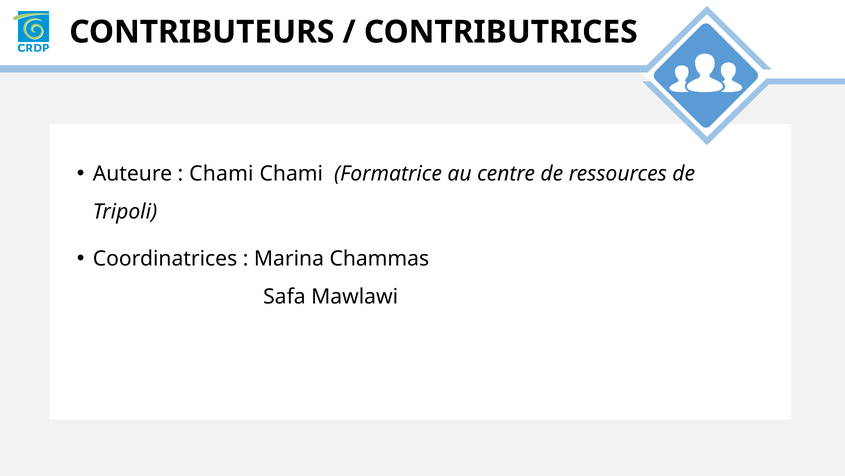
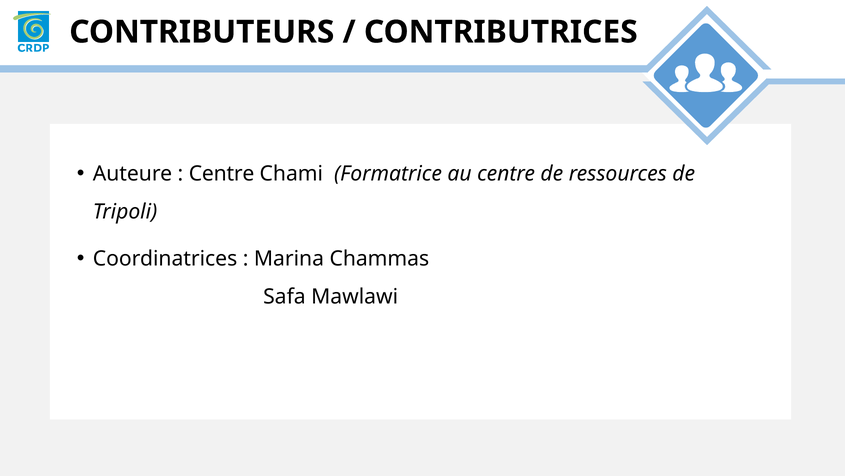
Chami at (221, 174): Chami -> Centre
